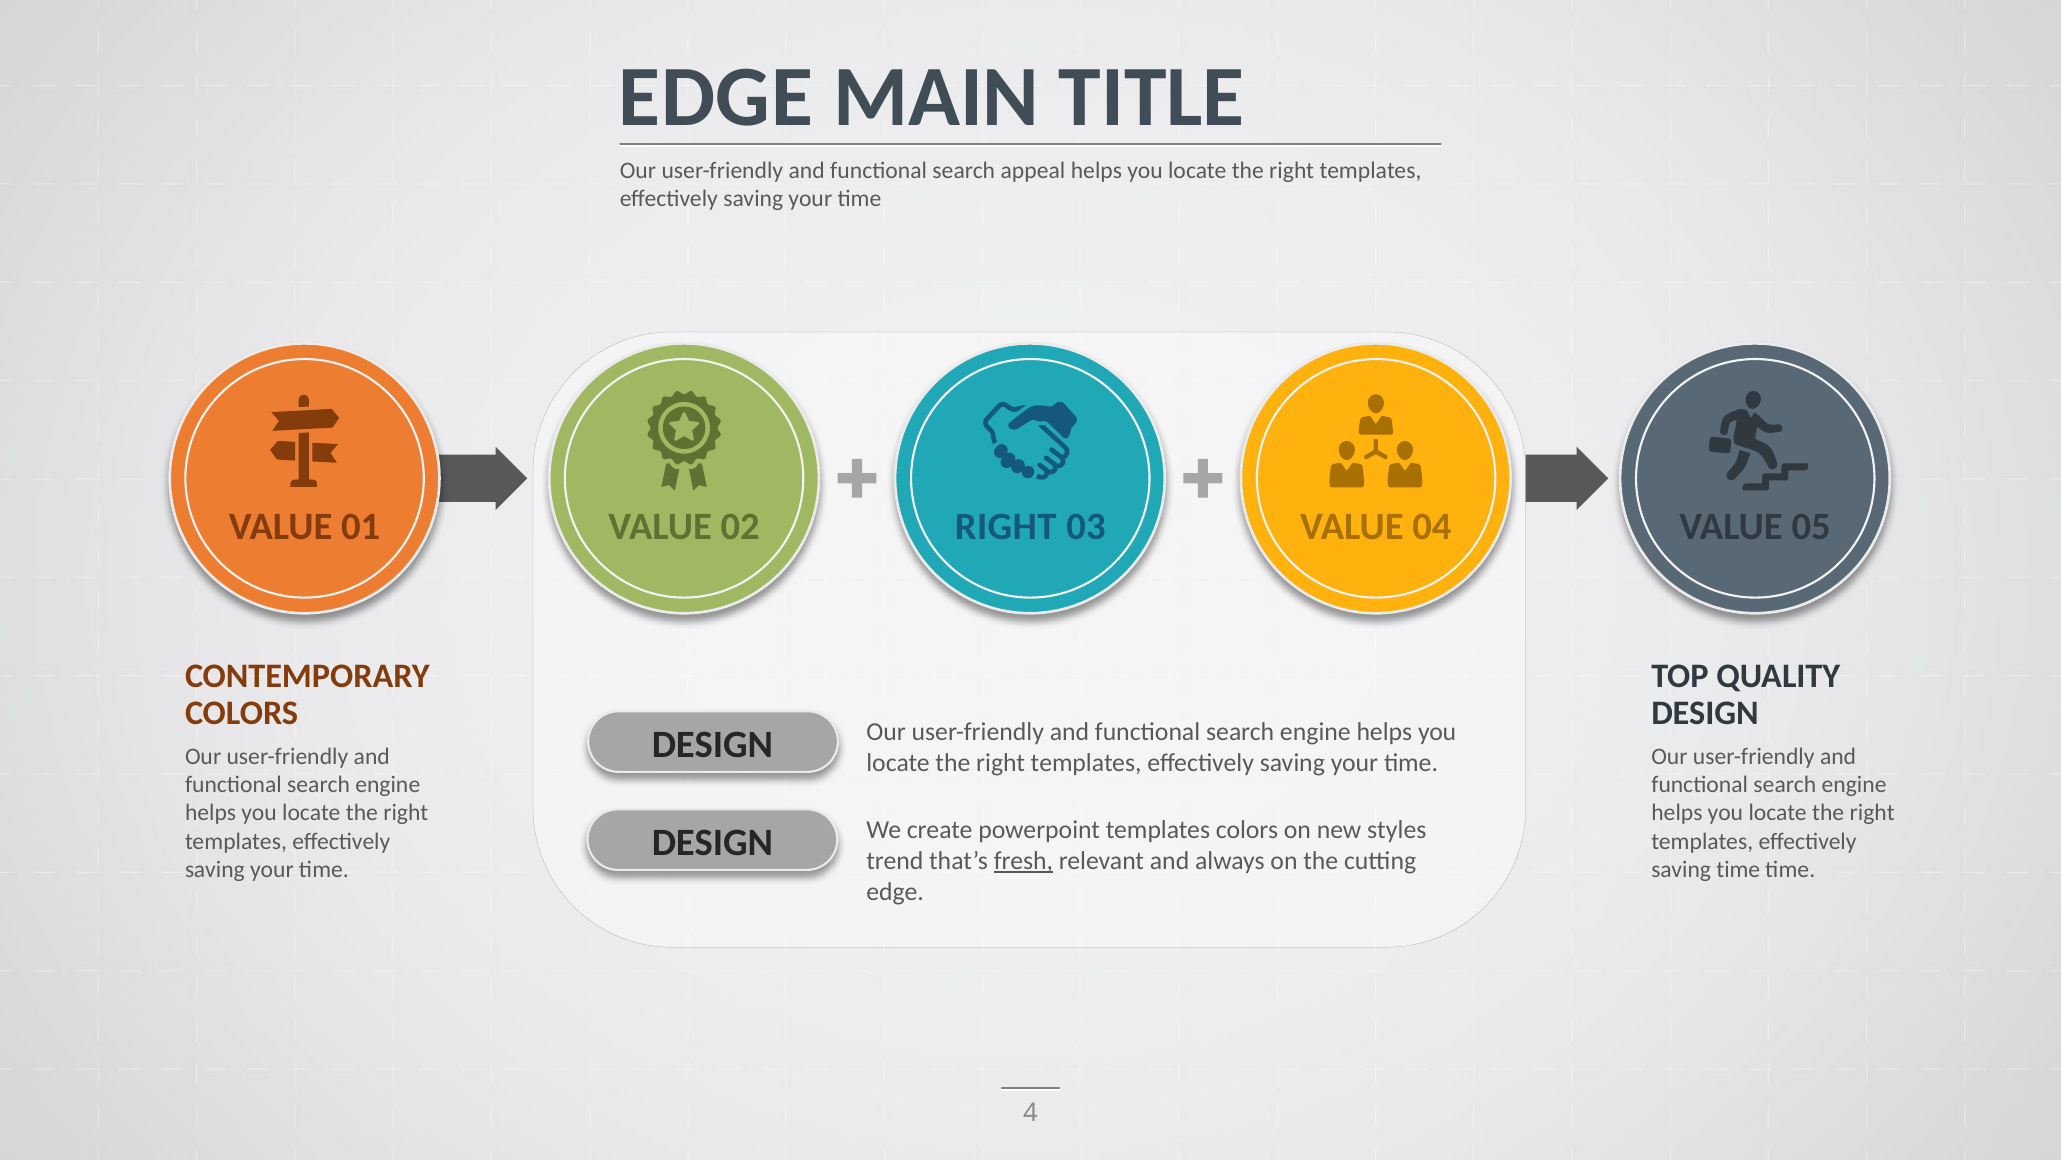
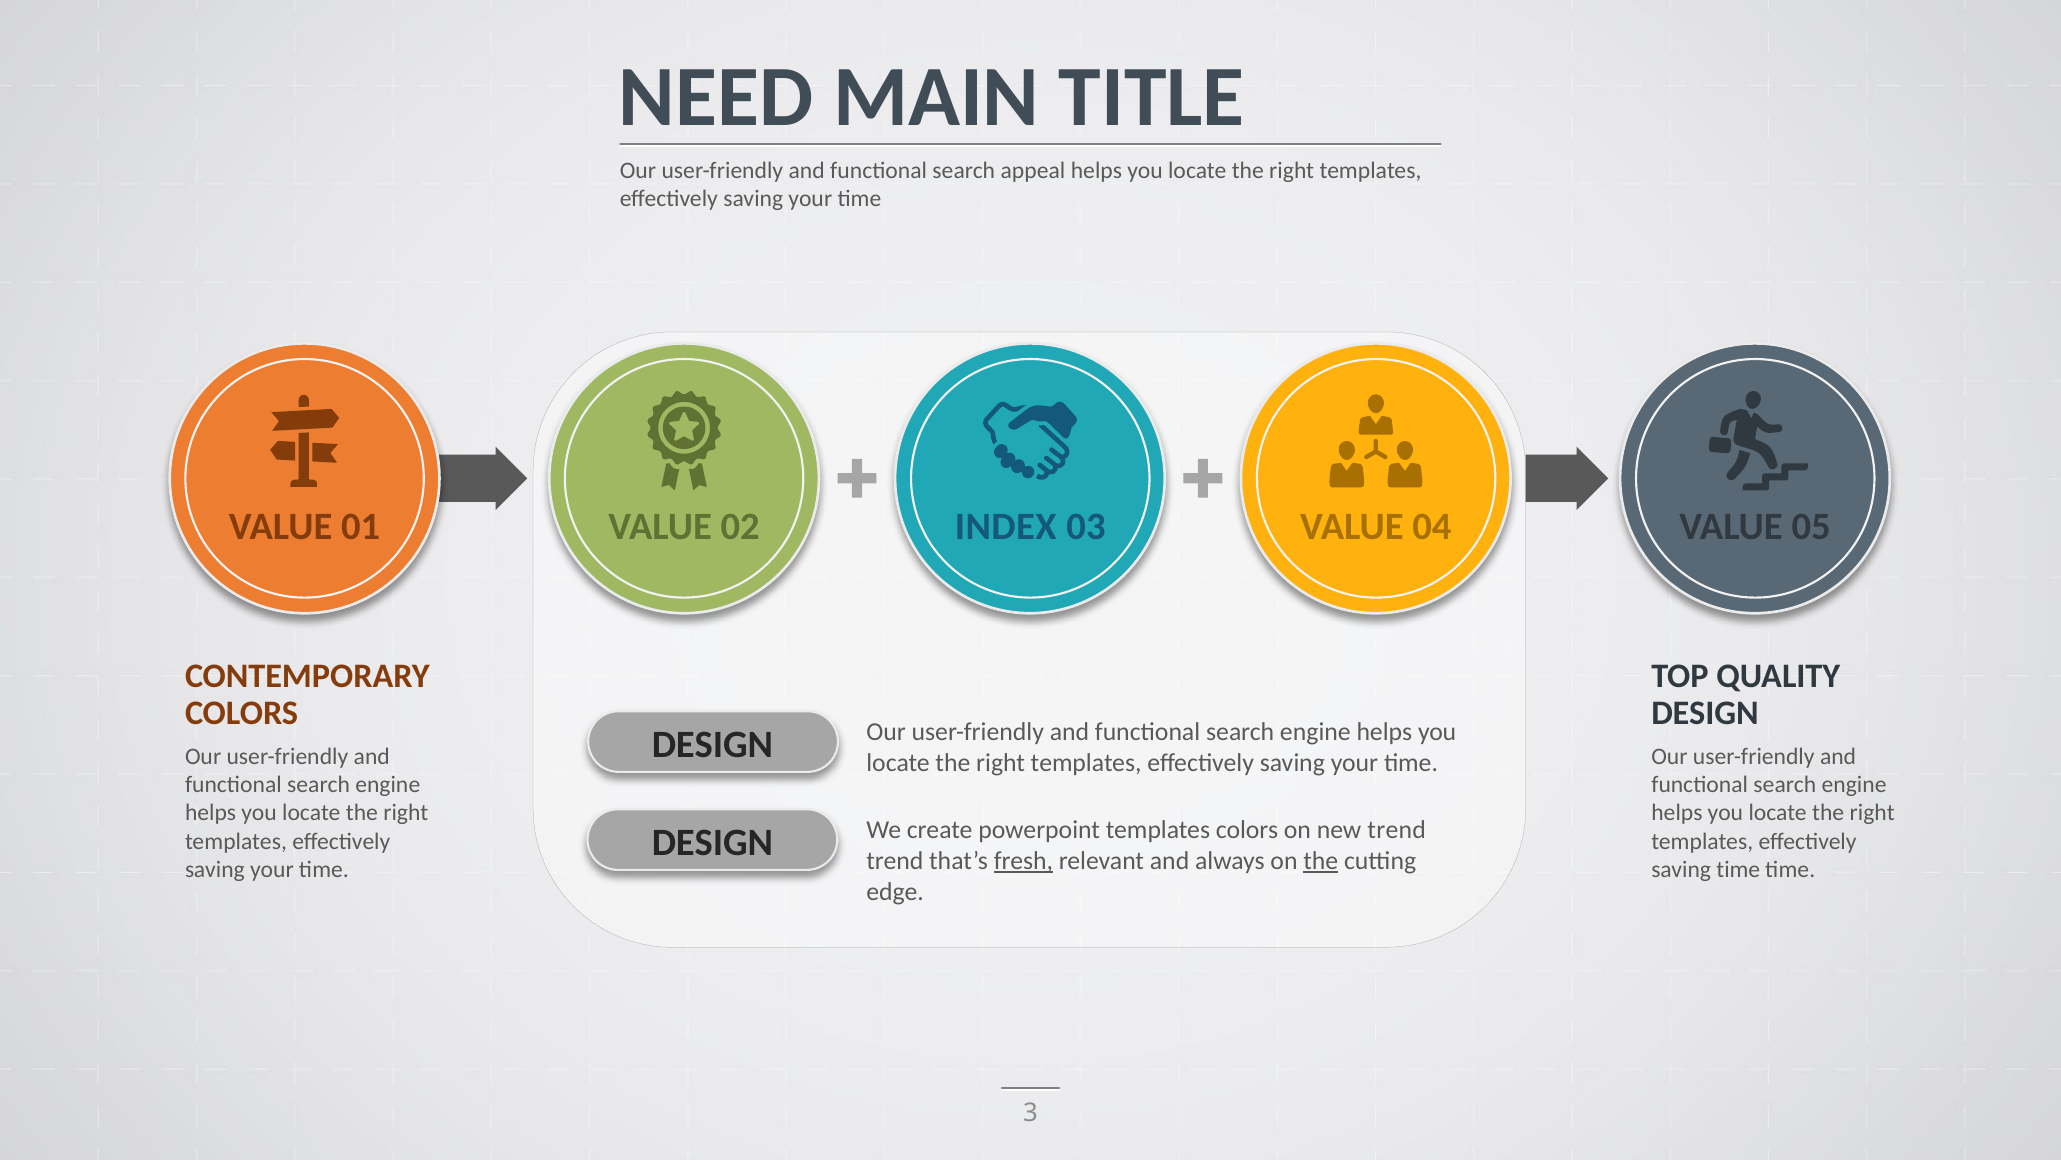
EDGE at (716, 97): EDGE -> NEED
02 RIGHT: RIGHT -> INDEX
new styles: styles -> trend
the at (1321, 861) underline: none -> present
4: 4 -> 3
